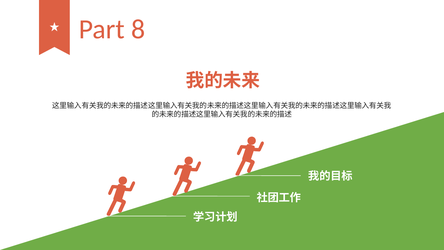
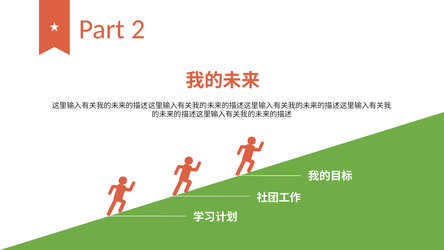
8: 8 -> 2
